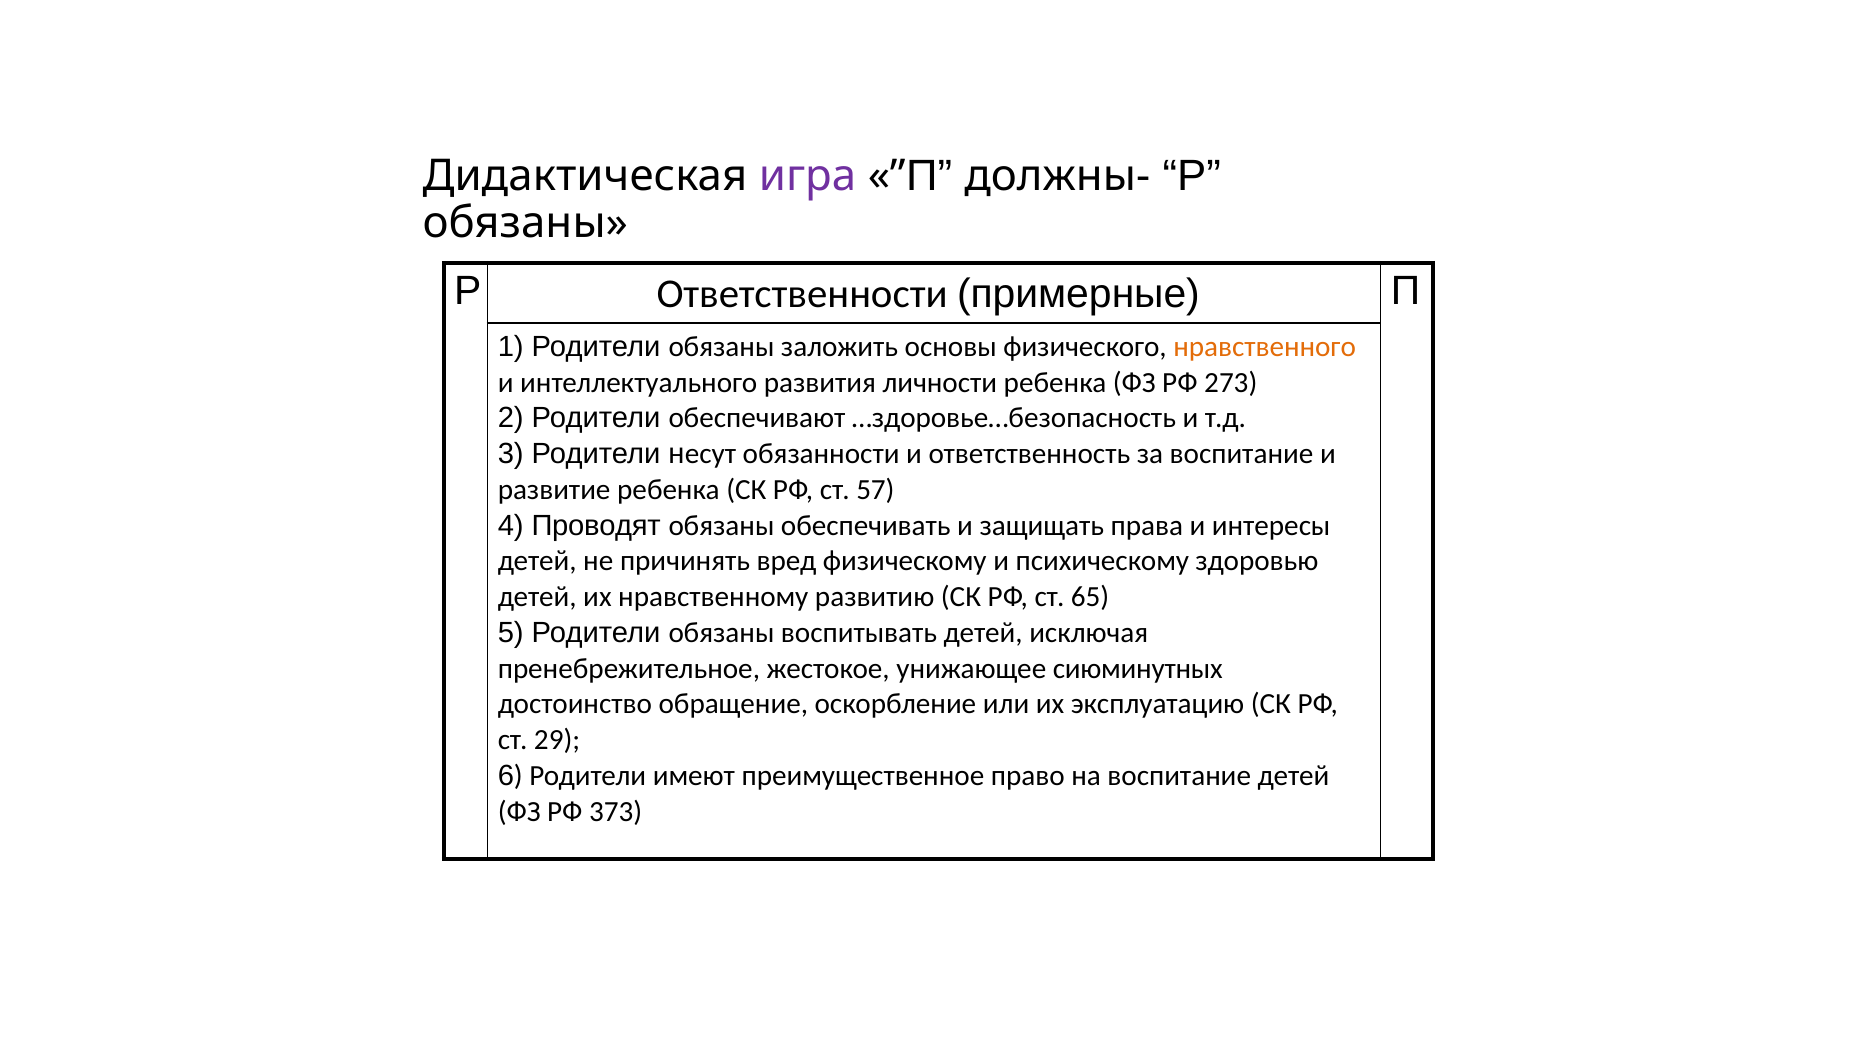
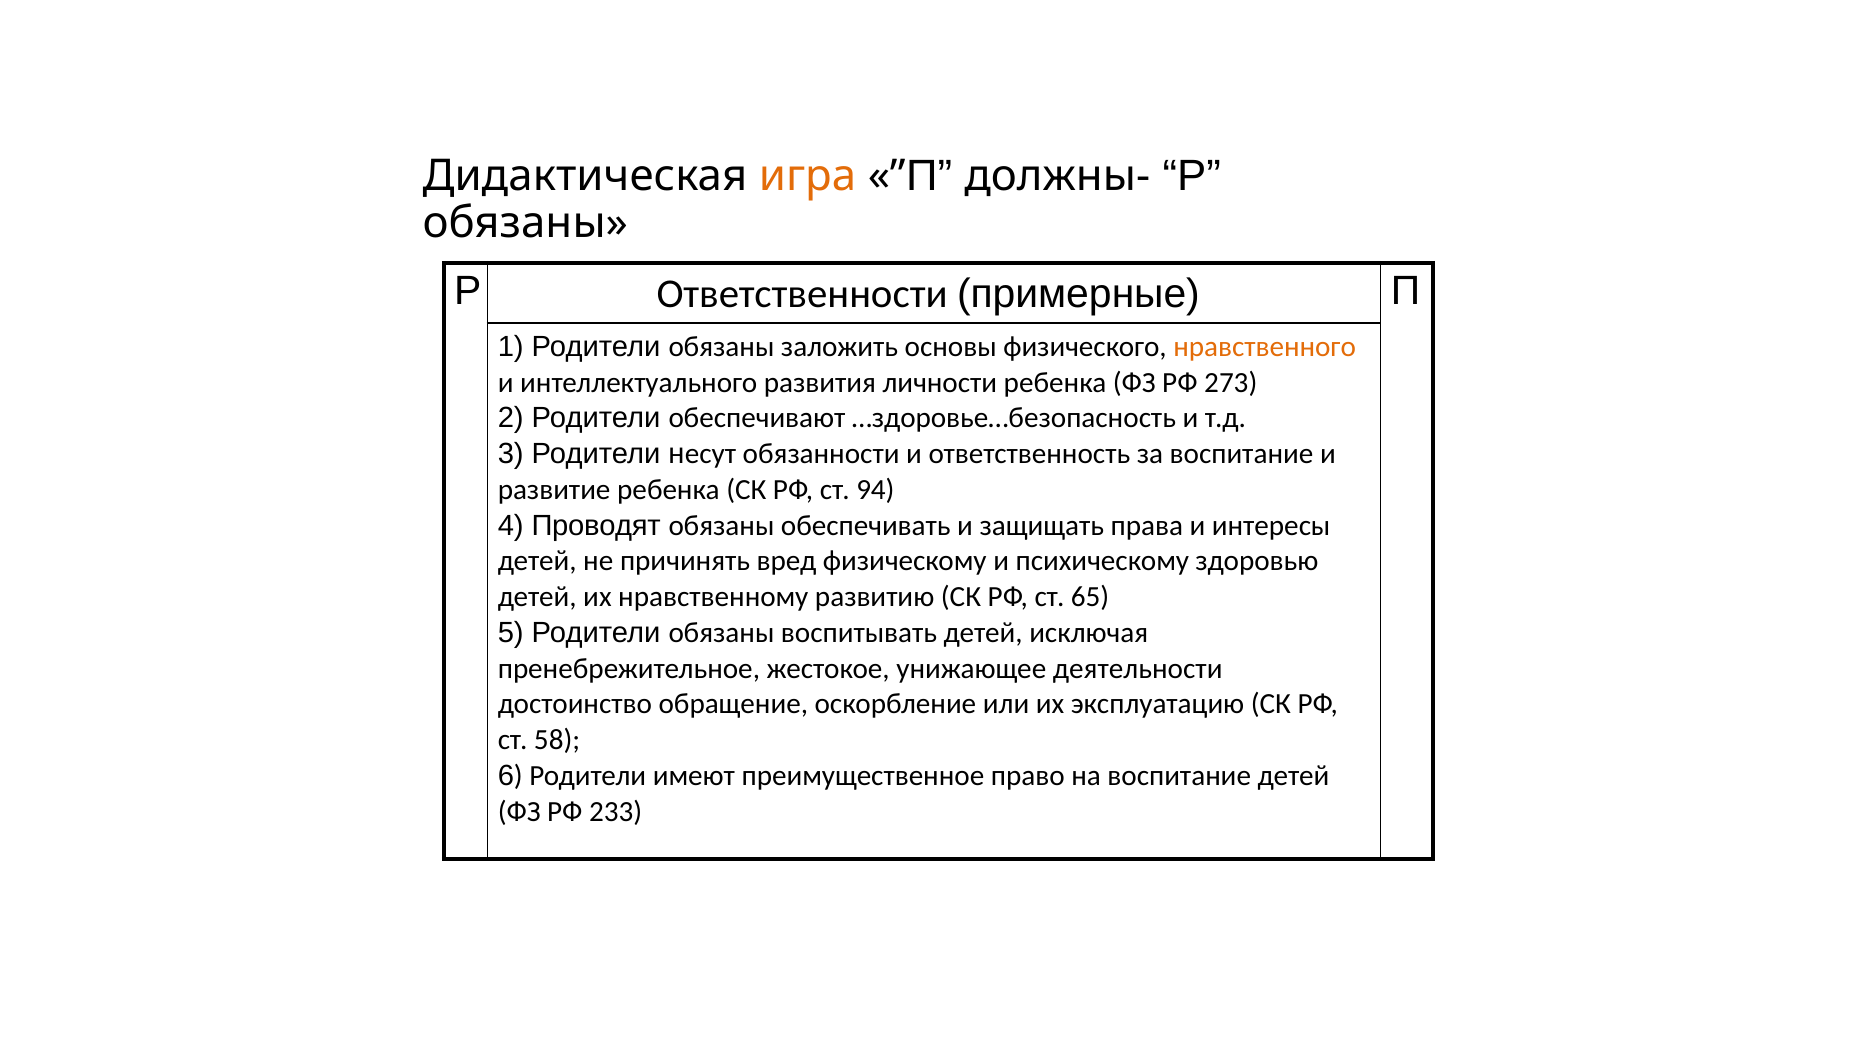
игра colour: purple -> orange
57: 57 -> 94
сиюминутных: сиюминутных -> деятельности
29: 29 -> 58
373: 373 -> 233
